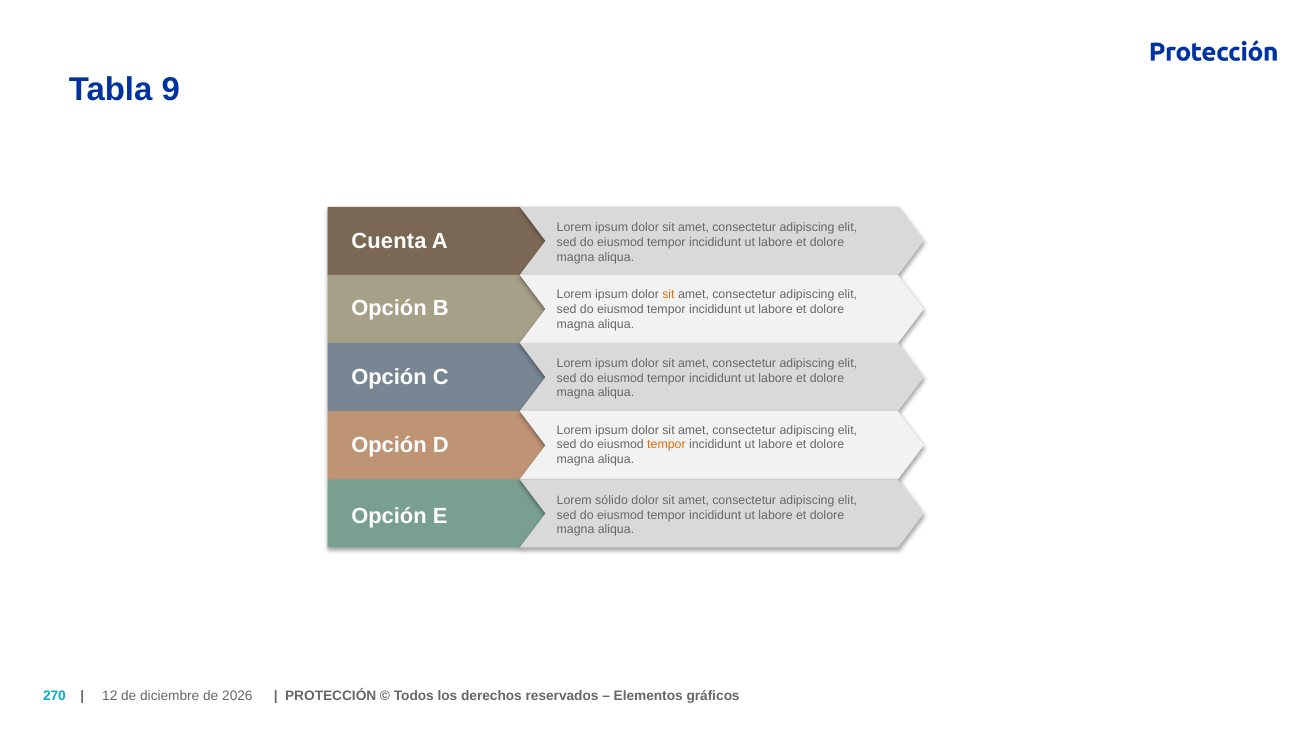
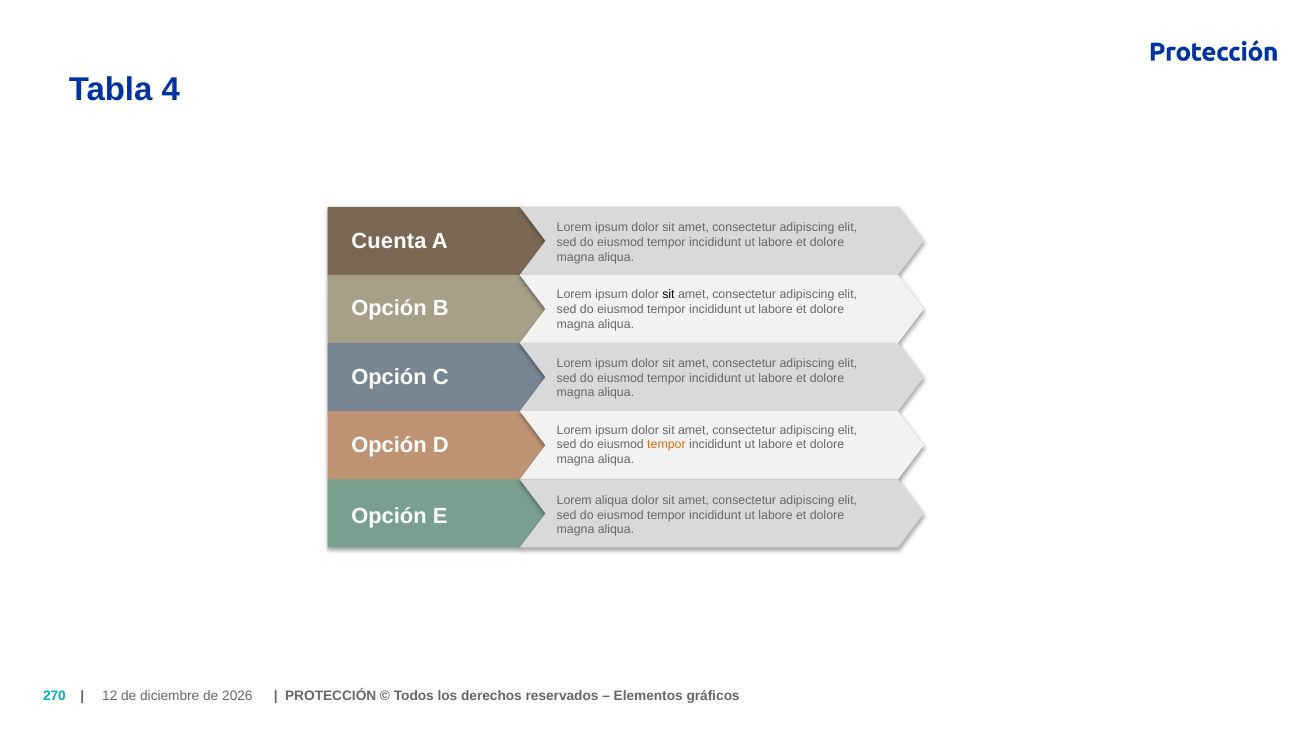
9: 9 -> 4
sit at (668, 295) colour: orange -> black
Lorem sólido: sólido -> aliqua
